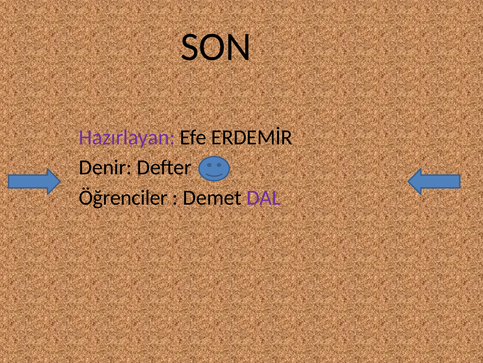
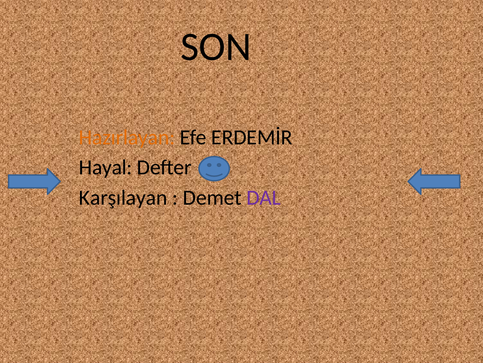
Hazırlayan colour: purple -> orange
Denir: Denir -> Hayal
Öğrenciler: Öğrenciler -> Karşılayan
